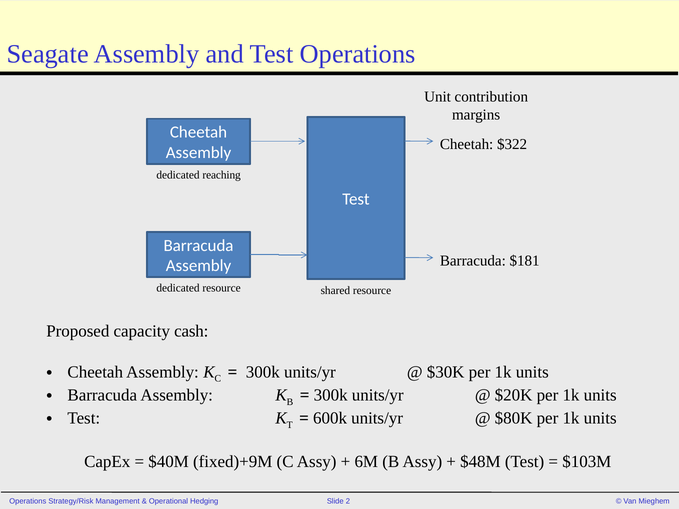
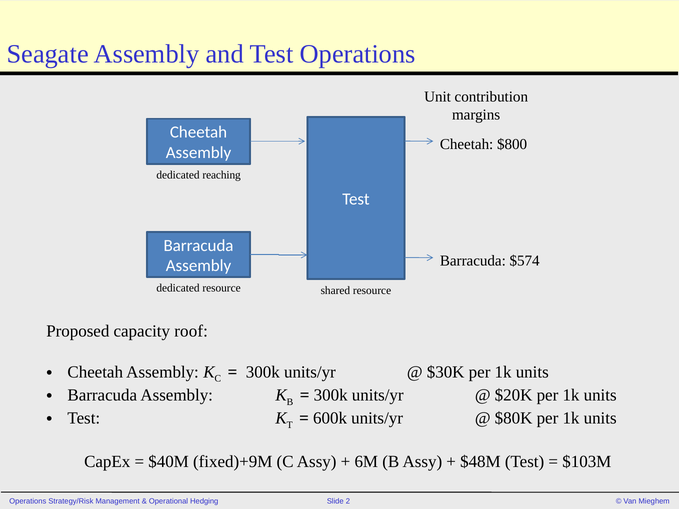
$322: $322 -> $800
$181: $181 -> $574
cash: cash -> roof
